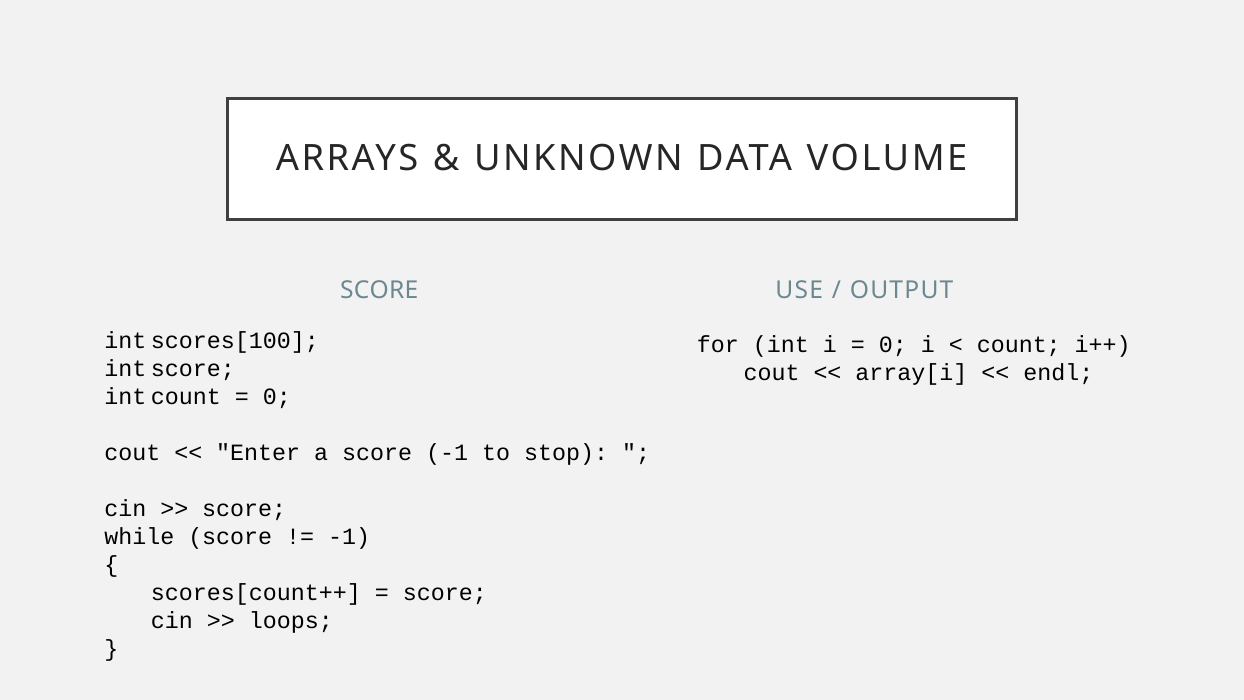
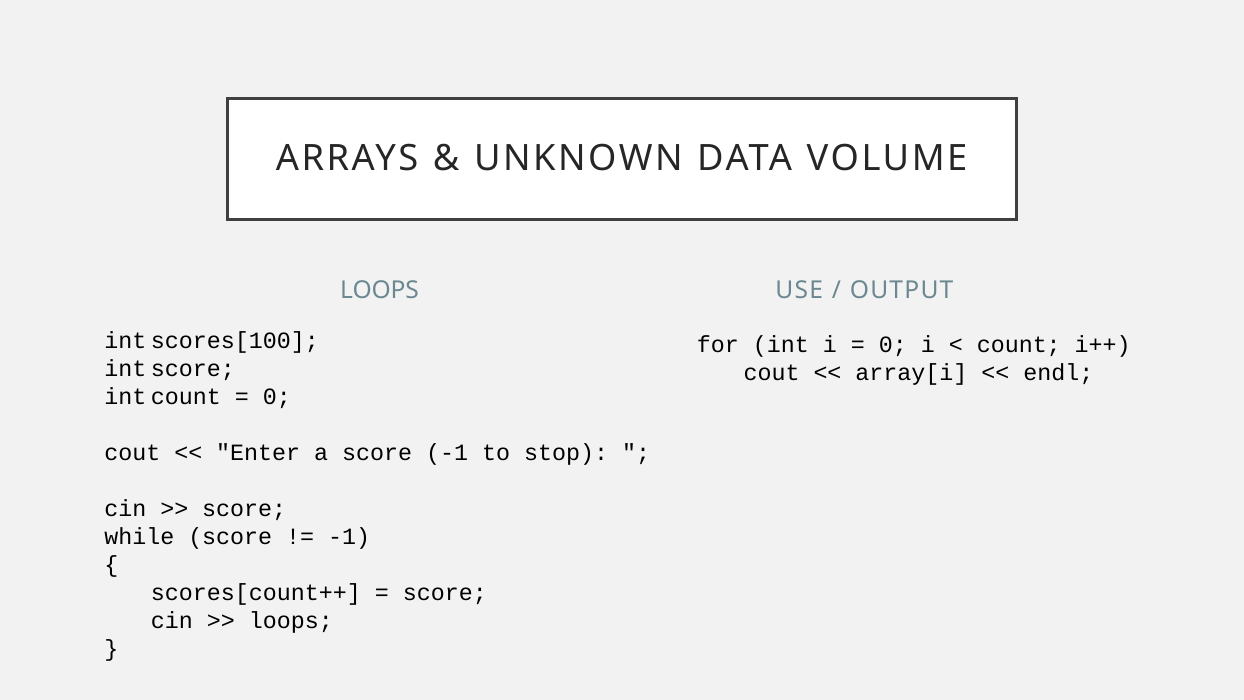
SCORE at (379, 290): SCORE -> LOOPS
